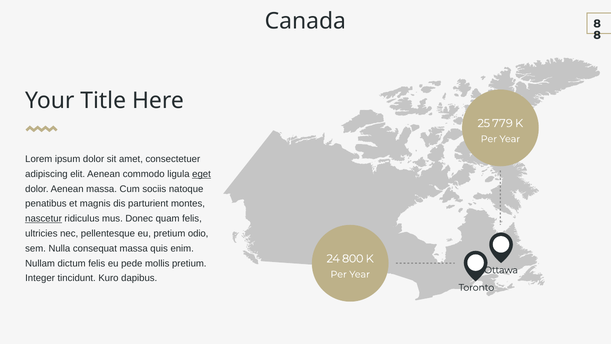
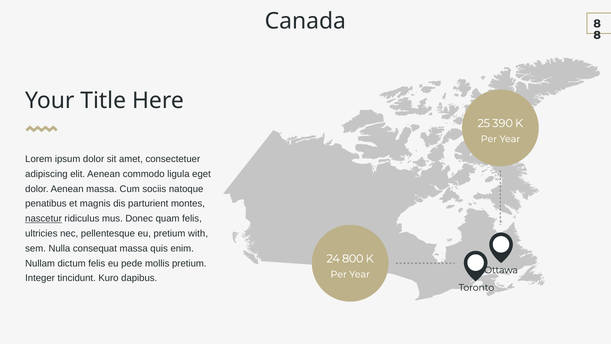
779: 779 -> 390
eget underline: present -> none
odio: odio -> with
